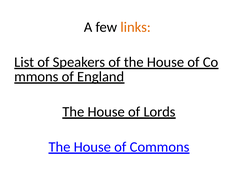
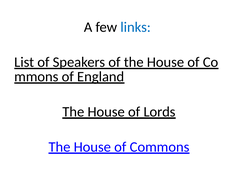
links colour: orange -> blue
